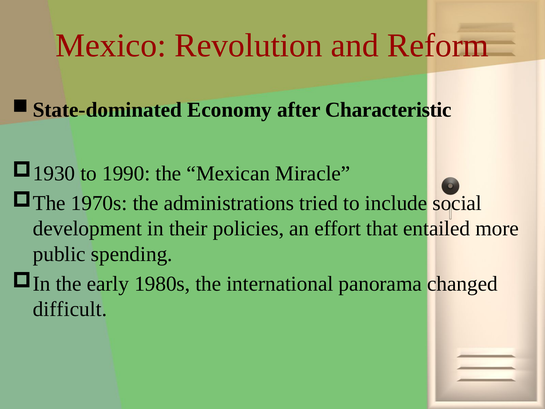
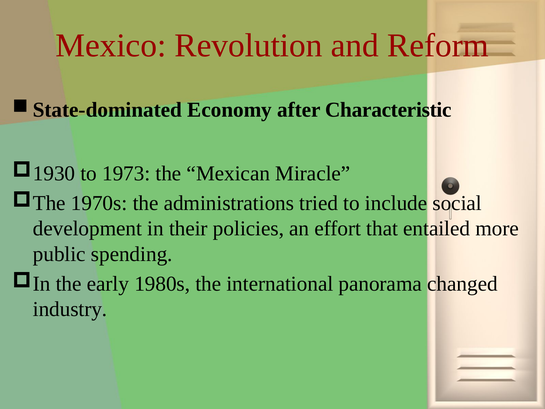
1990: 1990 -> 1973
difficult: difficult -> industry
